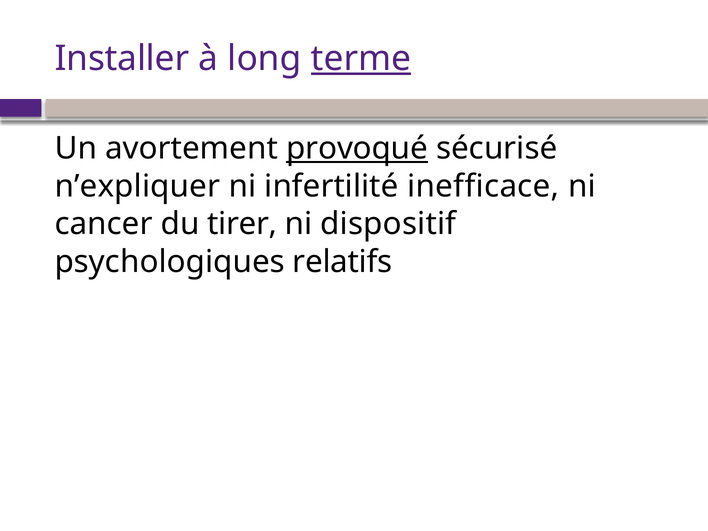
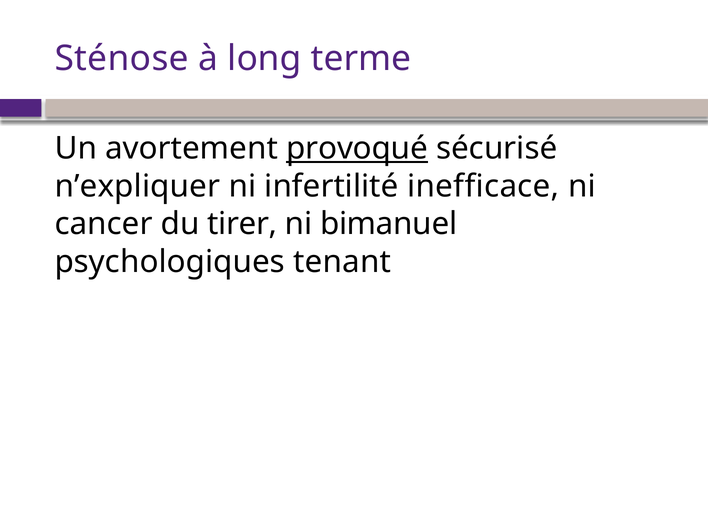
Installer: Installer -> Sténose
terme underline: present -> none
dispositif: dispositif -> bimanuel
relatifs: relatifs -> tenant
